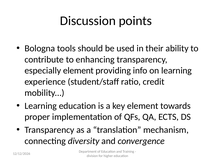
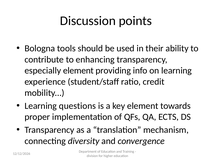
Learning education: education -> questions
